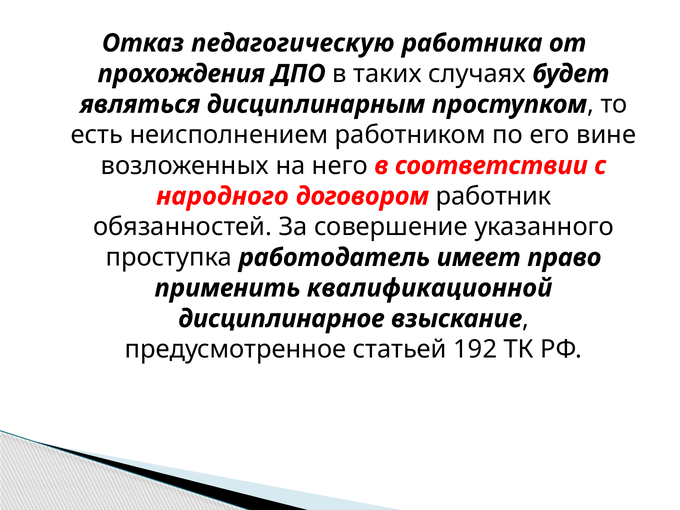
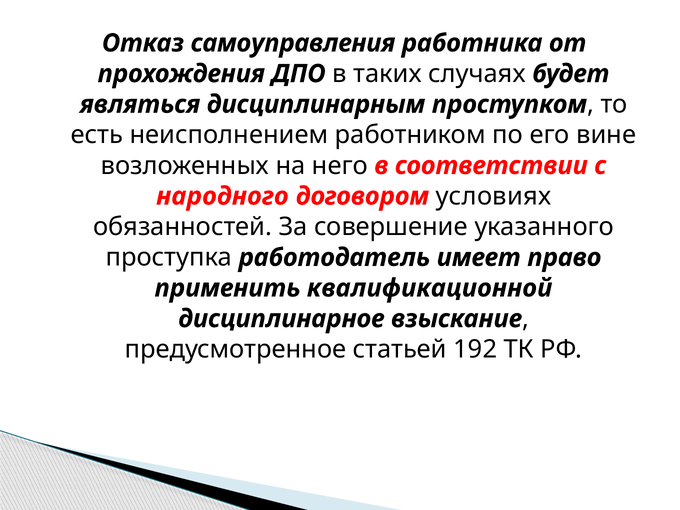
педагогическую: педагогическую -> самоуправления
работник: работник -> условиях
